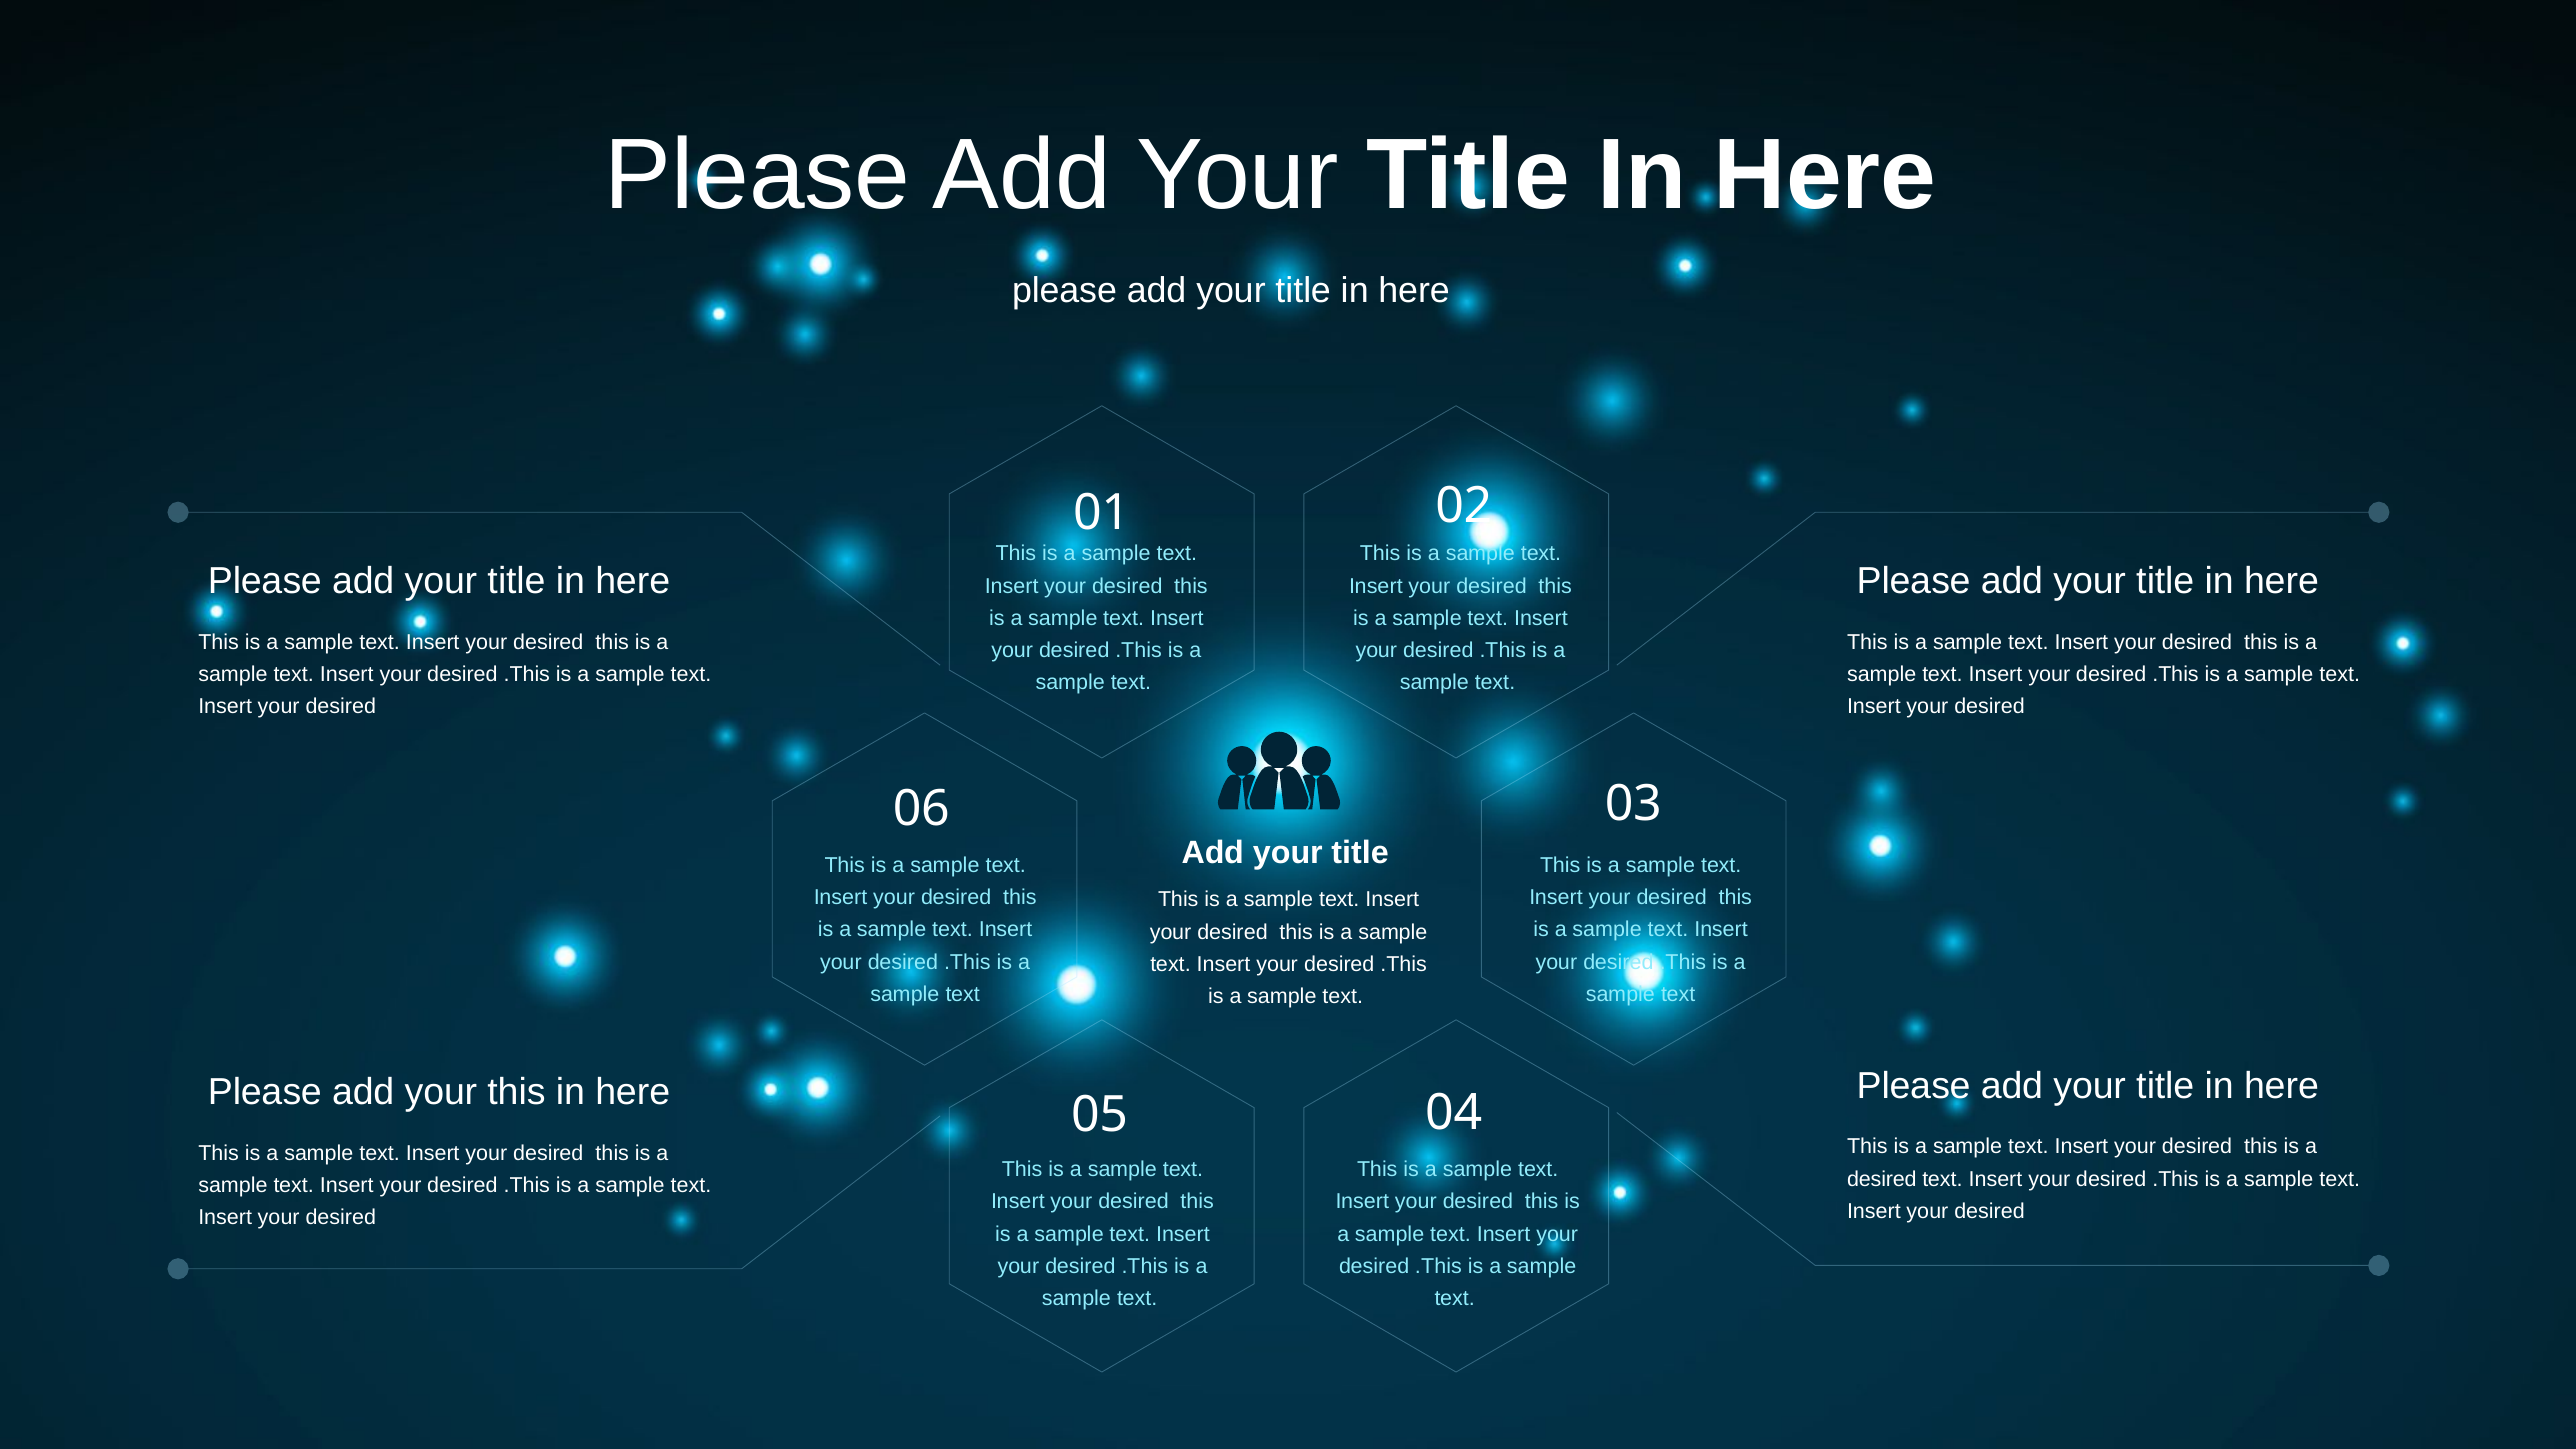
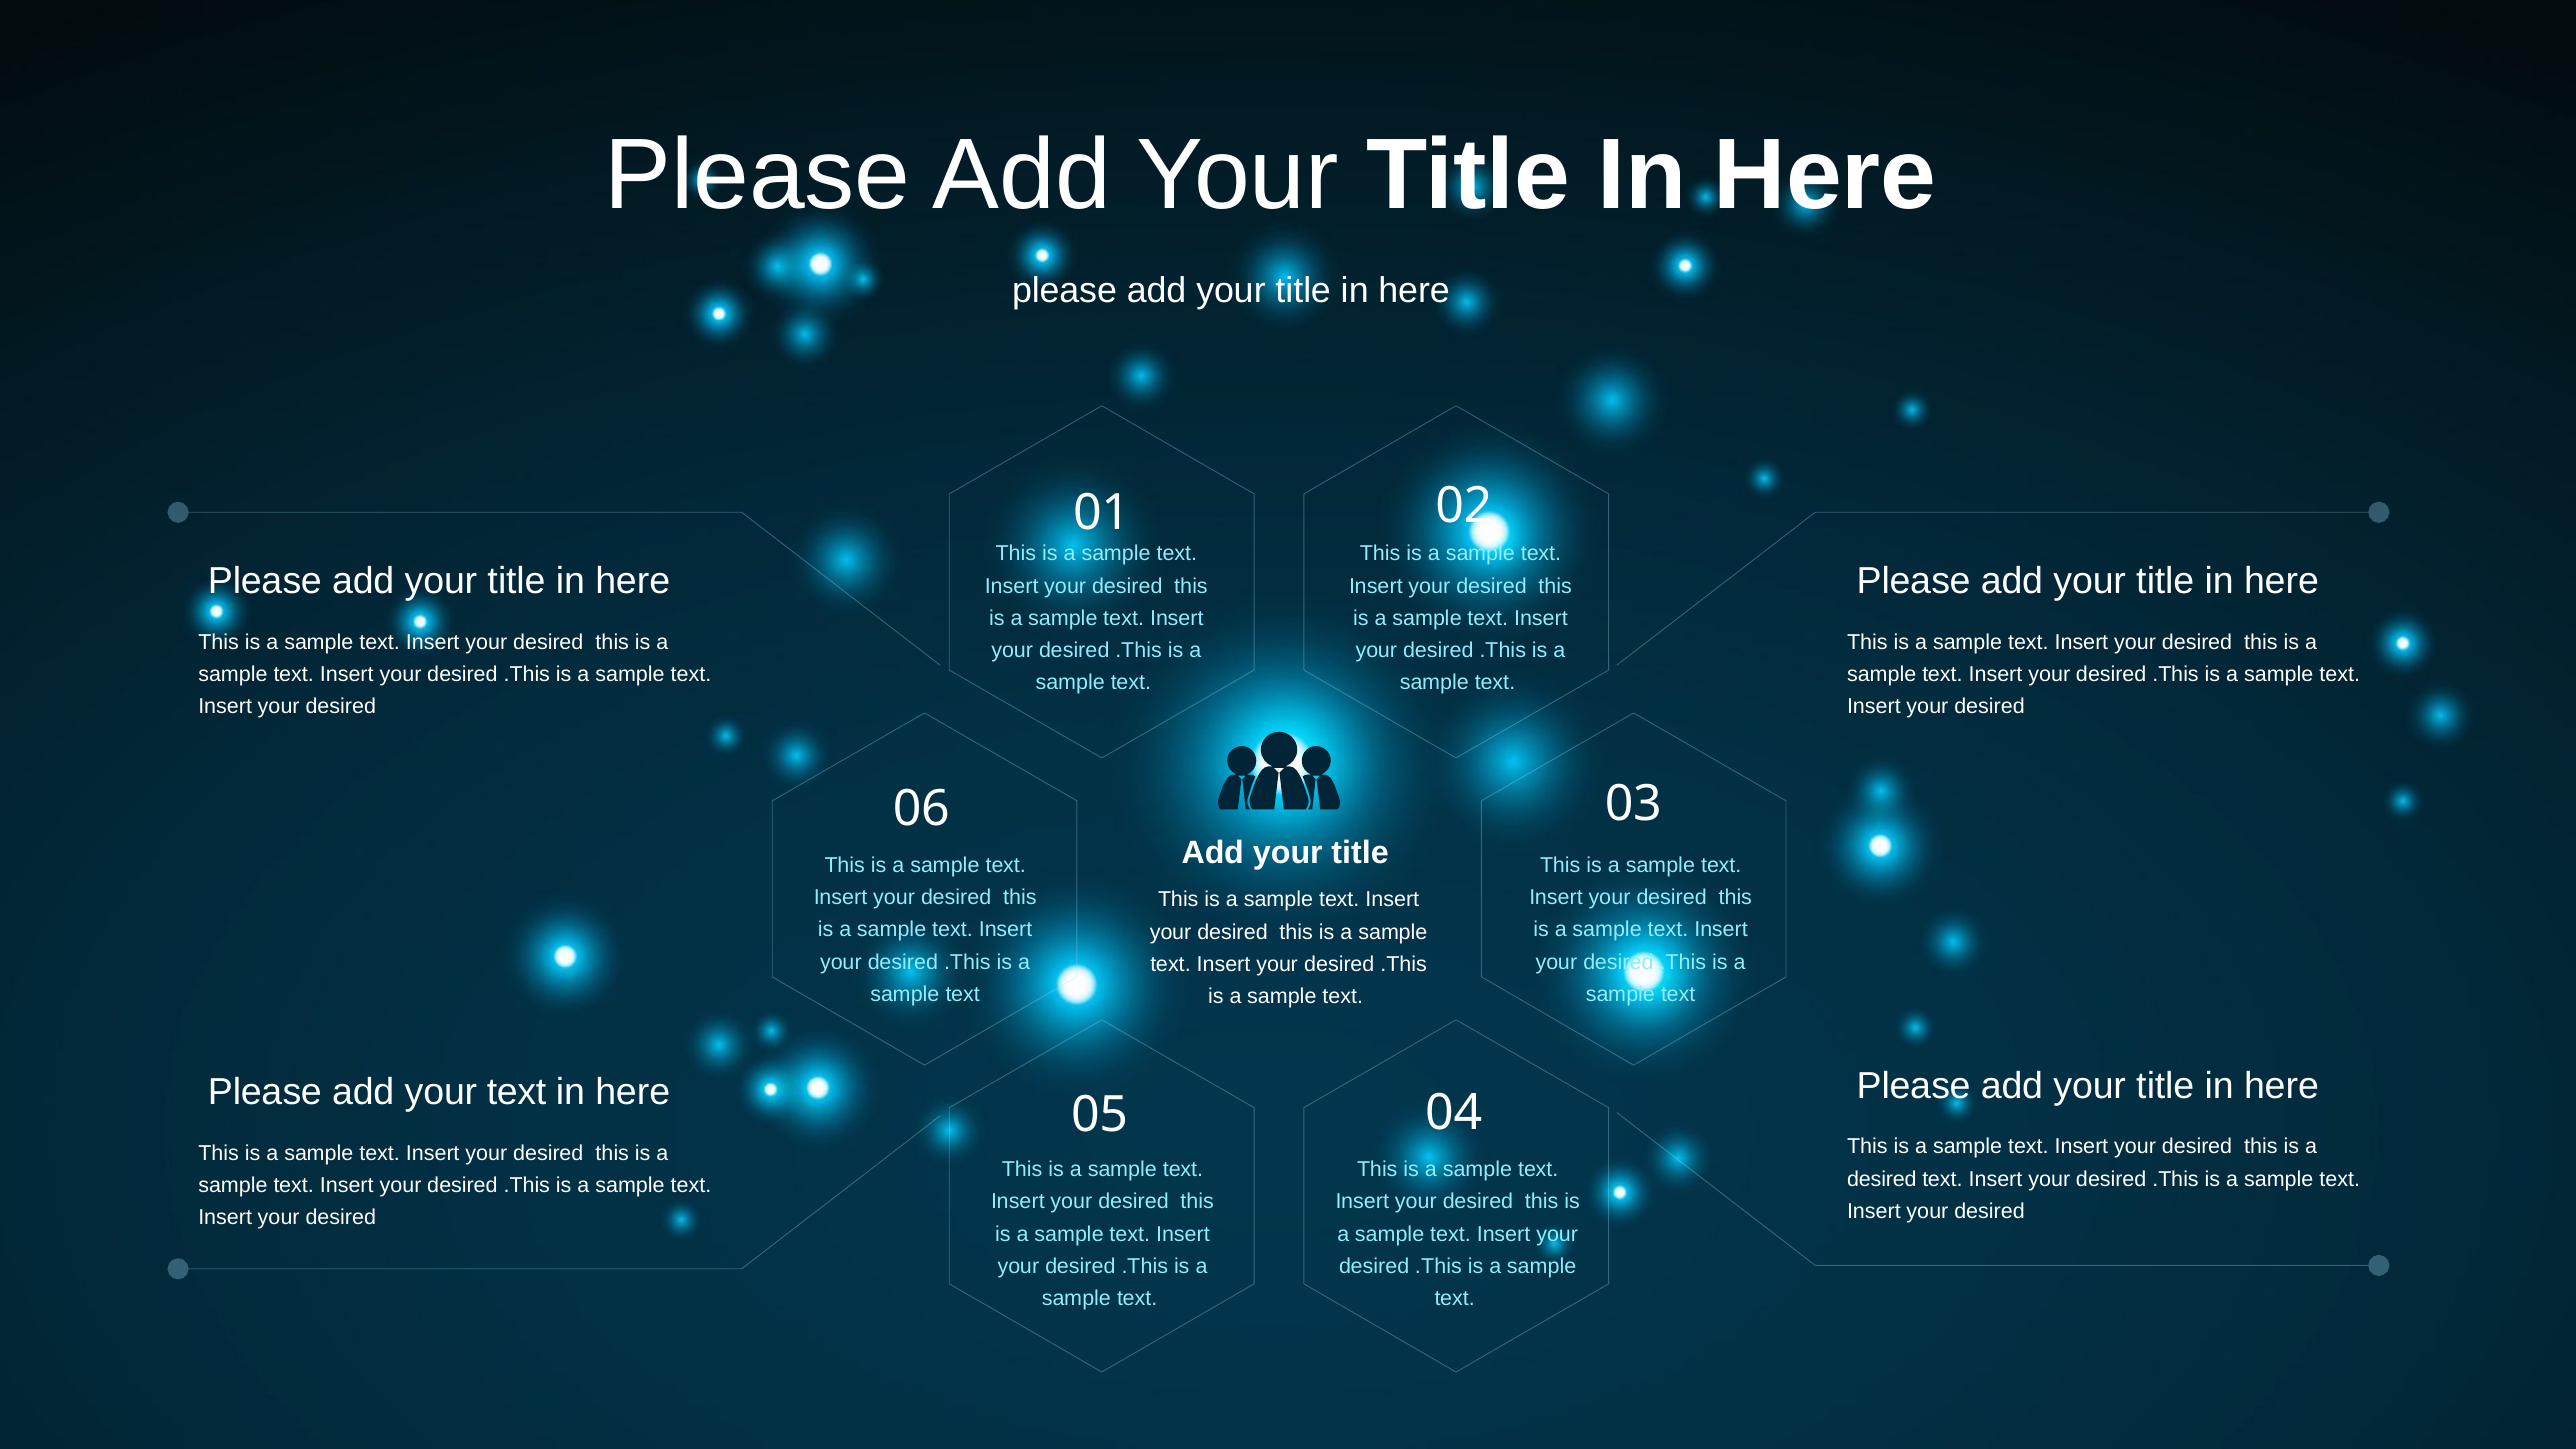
your this: this -> text
